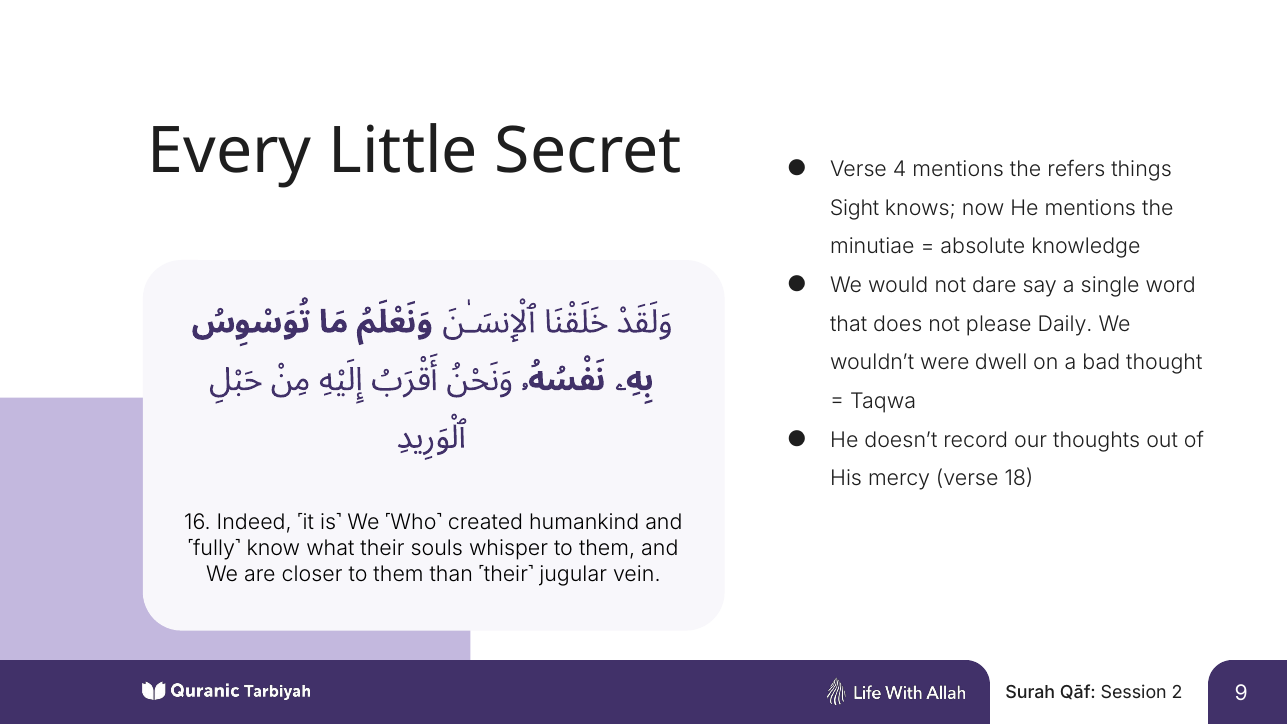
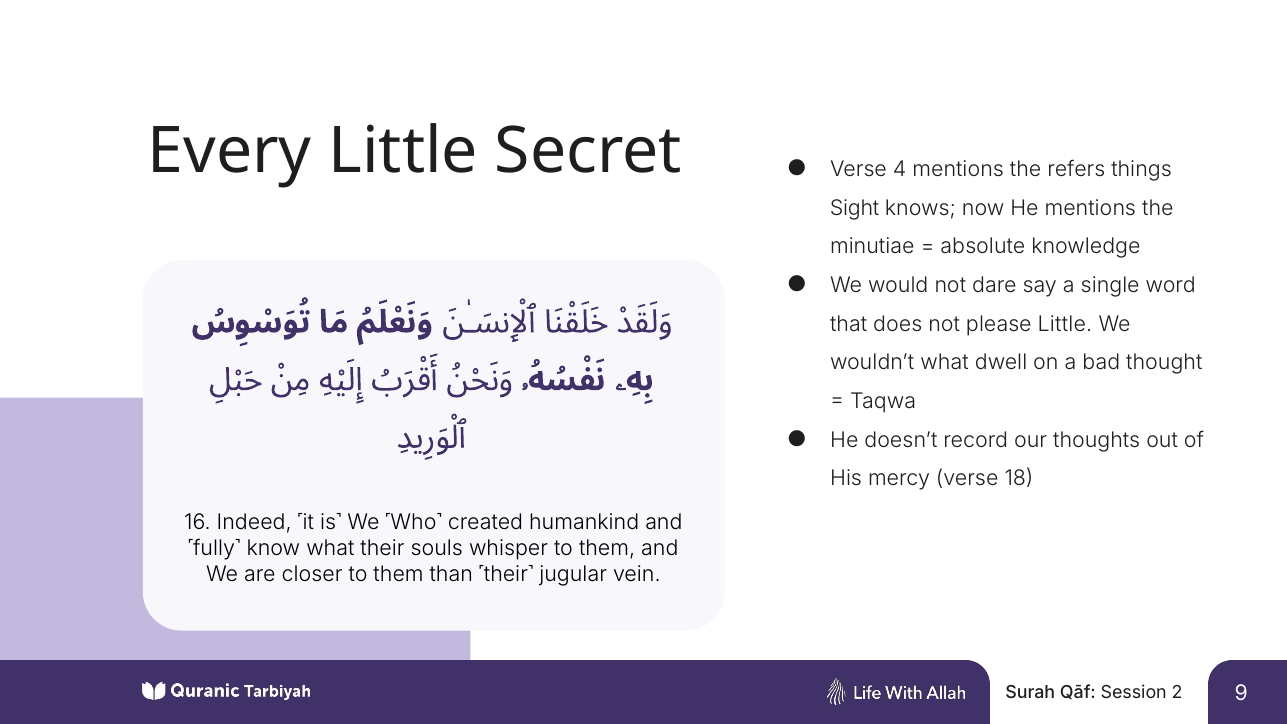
please Daily: Daily -> Little
wouldn’t were: were -> what
